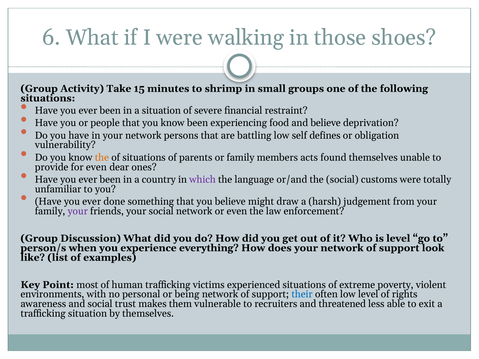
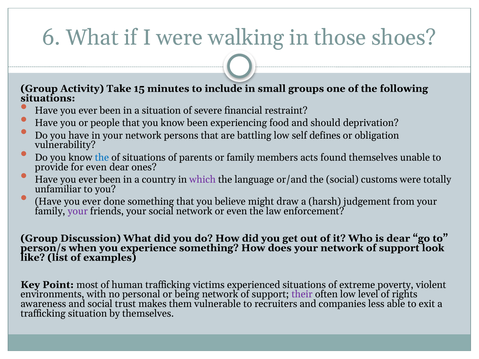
shrimp: shrimp -> include
and believe: believe -> should
the at (102, 158) colour: orange -> blue
is level: level -> dear
experience everything: everything -> something
their colour: blue -> purple
threatened: threatened -> companies
